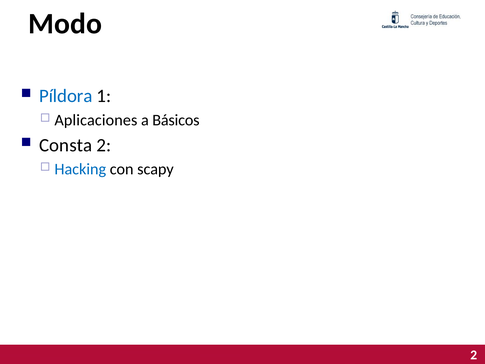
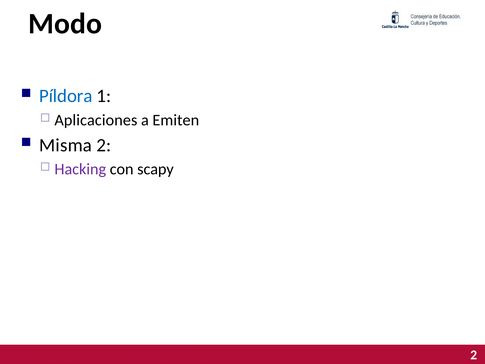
Básicos: Básicos -> Emiten
Consta: Consta -> Misma
Hacking colour: blue -> purple
